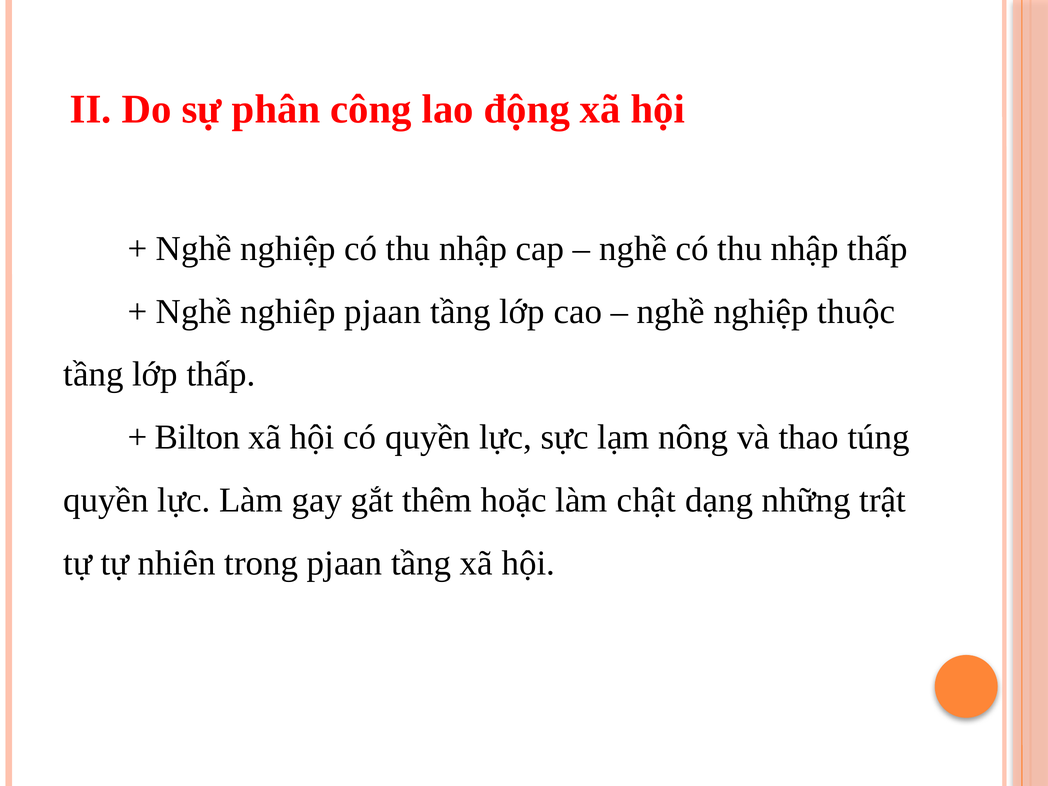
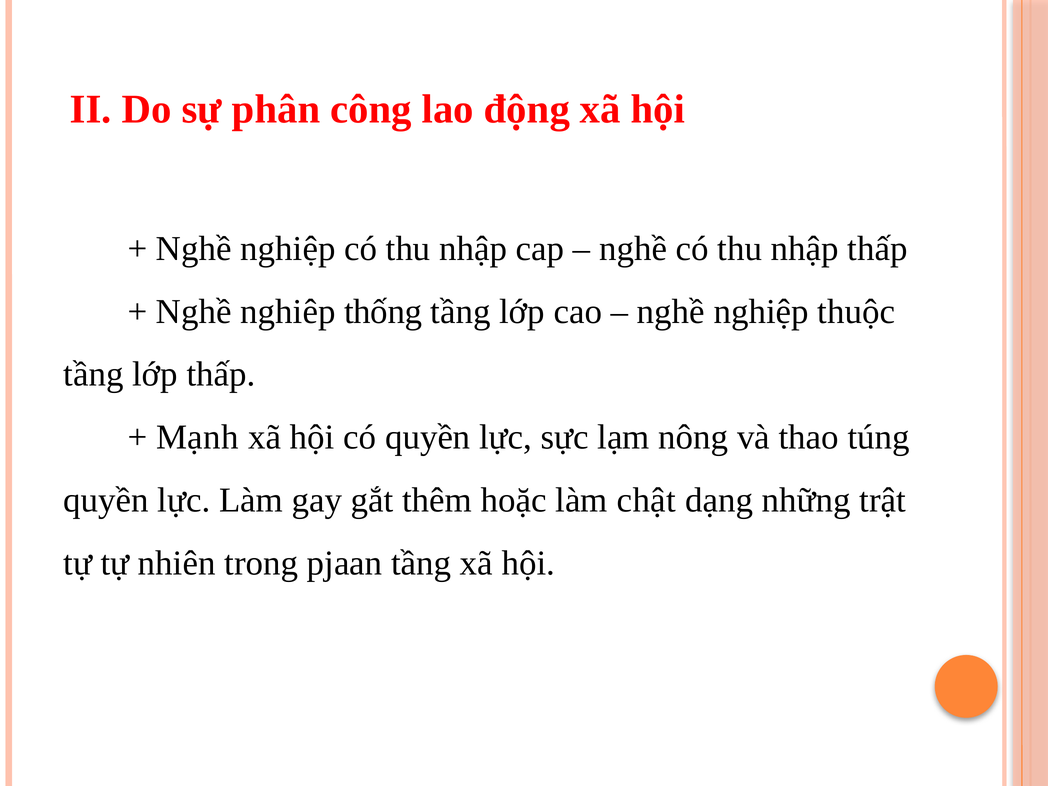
nghiêp pjaan: pjaan -> thống
Bilton: Bilton -> Mạnh
